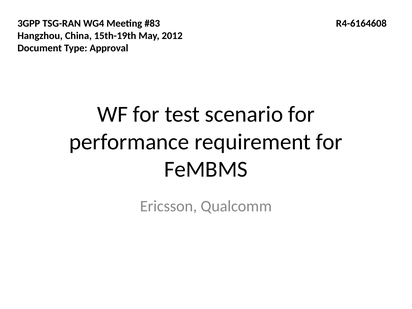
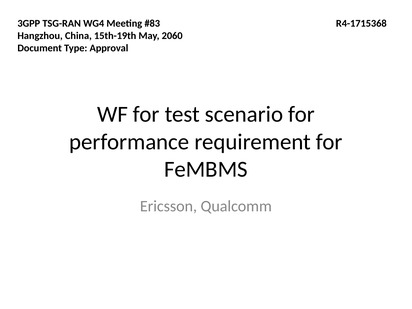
R4-6164608: R4-6164608 -> R4-1715368
2012: 2012 -> 2060
